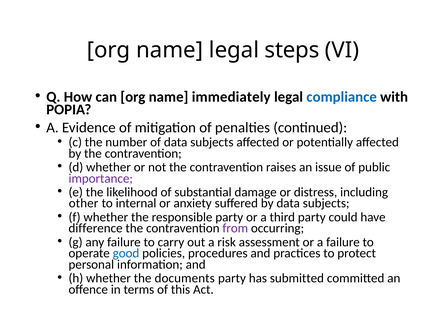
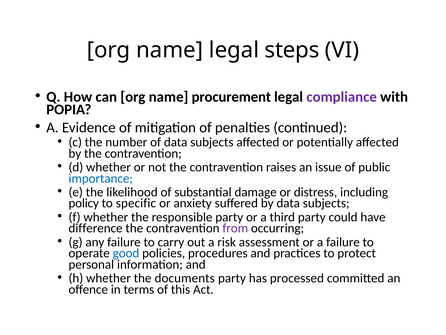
immediately: immediately -> procurement
compliance colour: blue -> purple
importance colour: purple -> blue
other: other -> policy
internal: internal -> specific
submitted: submitted -> processed
